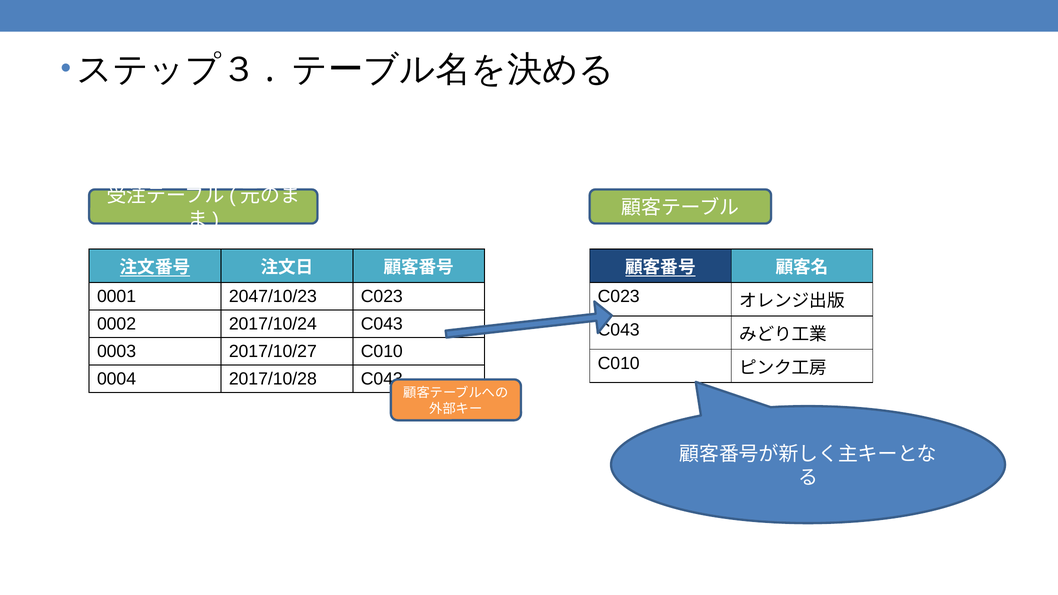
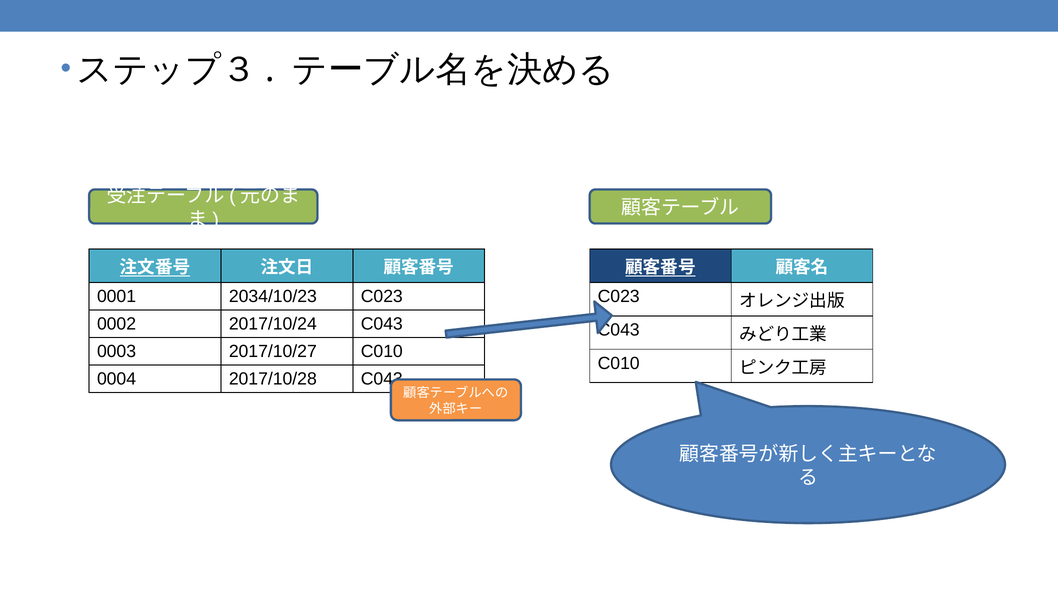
2047/10/23: 2047/10/23 -> 2034/10/23
